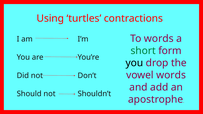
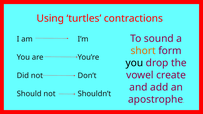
To words: words -> sound
short colour: green -> orange
vowel words: words -> create
